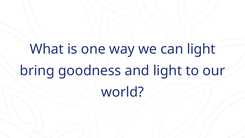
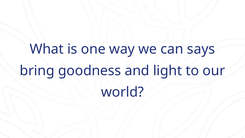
can light: light -> says
